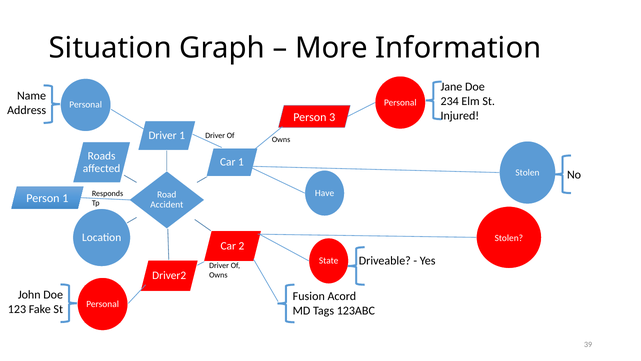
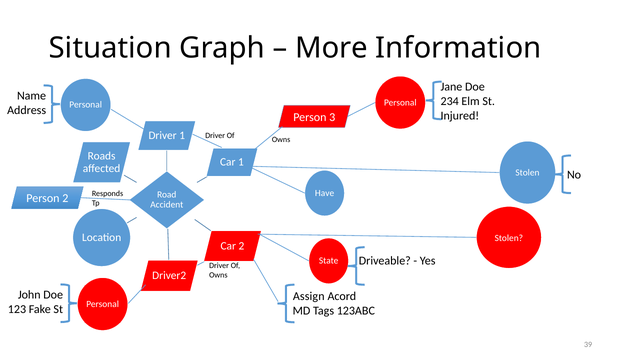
Person 1: 1 -> 2
Fusion: Fusion -> Assign
